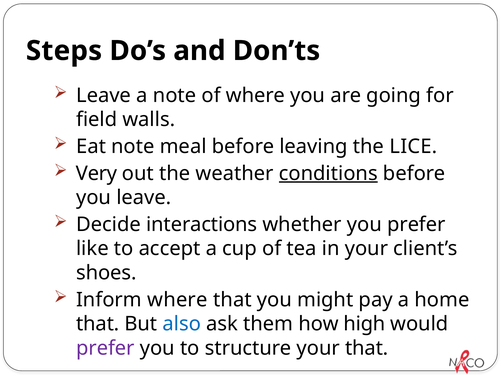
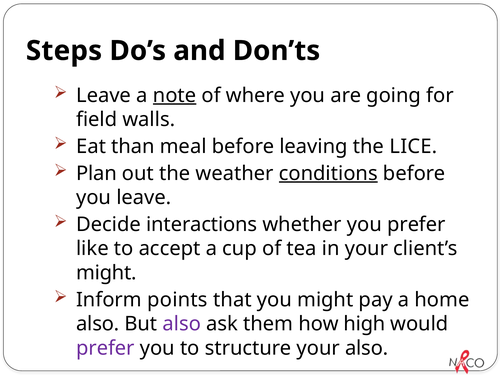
note at (175, 95) underline: none -> present
Eat note: note -> than
Very: Very -> Plan
shoes at (106, 273): shoes -> might
Inform where: where -> points
that at (98, 324): that -> also
also at (182, 324) colour: blue -> purple
your that: that -> also
